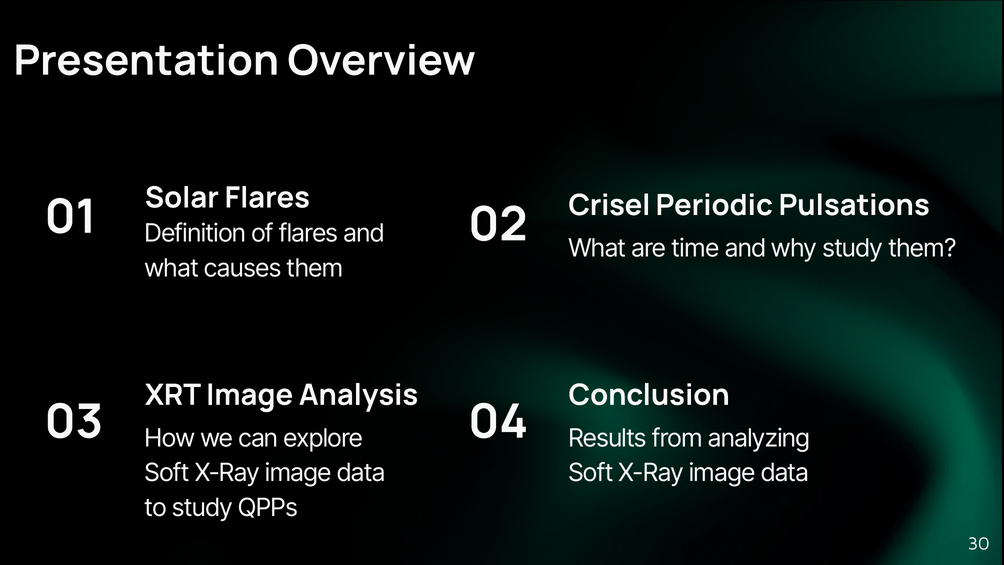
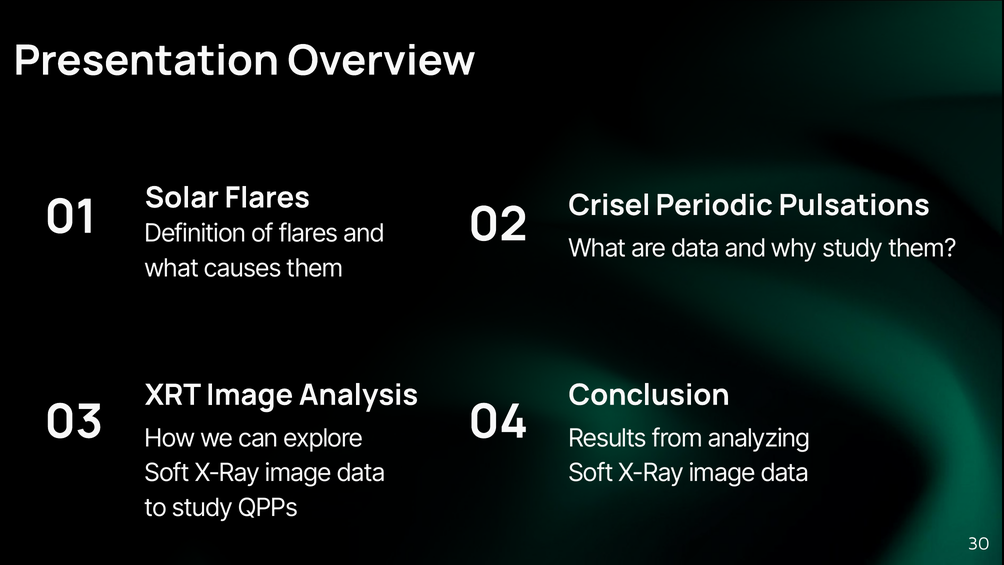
are time: time -> data
